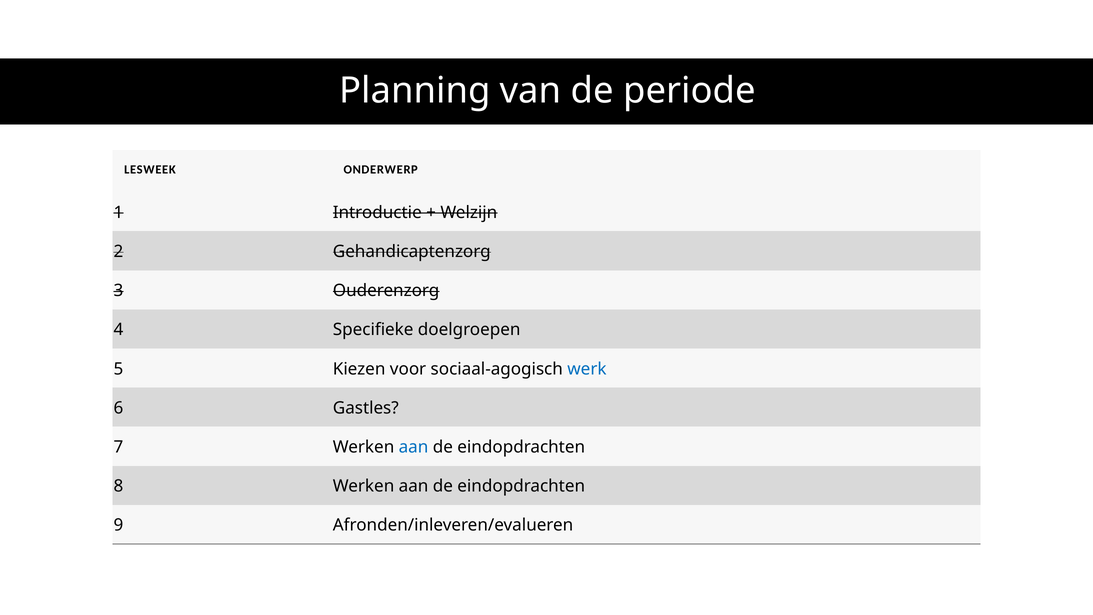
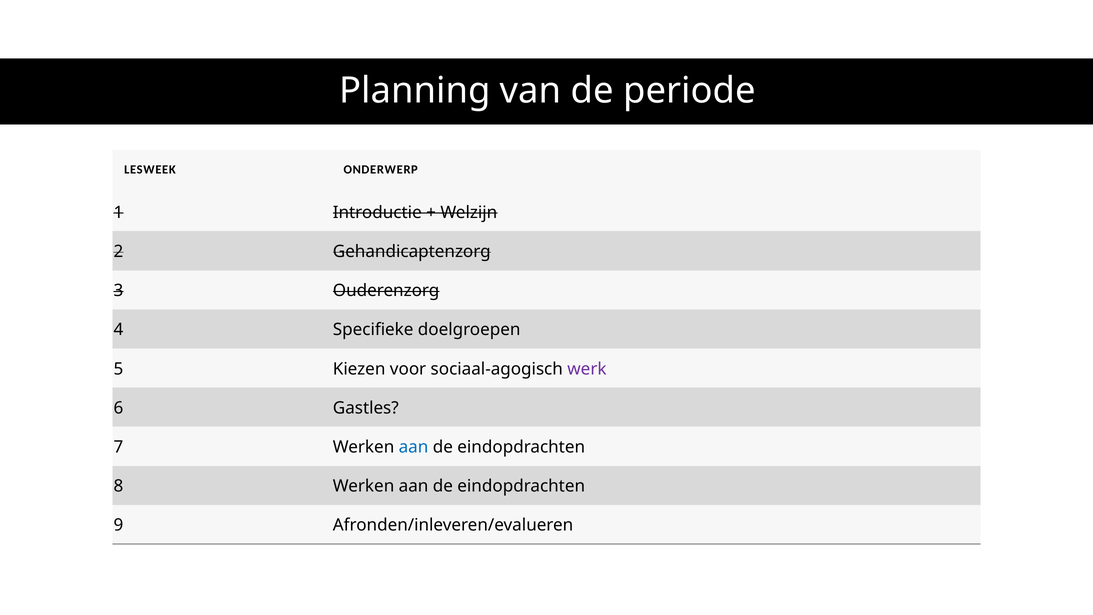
werk colour: blue -> purple
